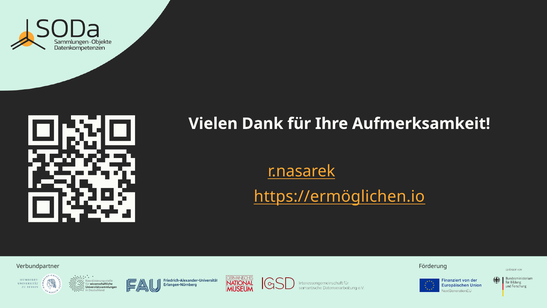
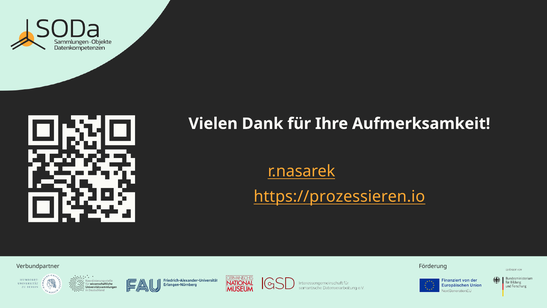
https://ermöglichen.io: https://ermöglichen.io -> https://prozessieren.io
